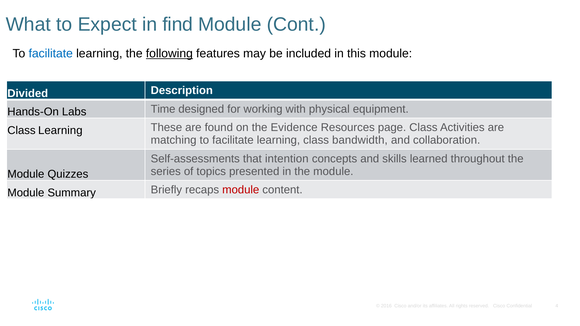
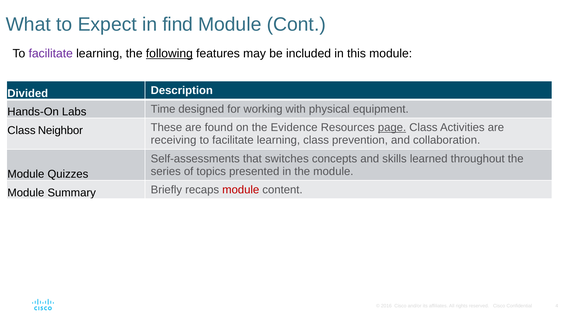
facilitate at (51, 53) colour: blue -> purple
Class Learning: Learning -> Neighbor
page underline: none -> present
matching: matching -> receiving
bandwidth: bandwidth -> prevention
intention: intention -> switches
